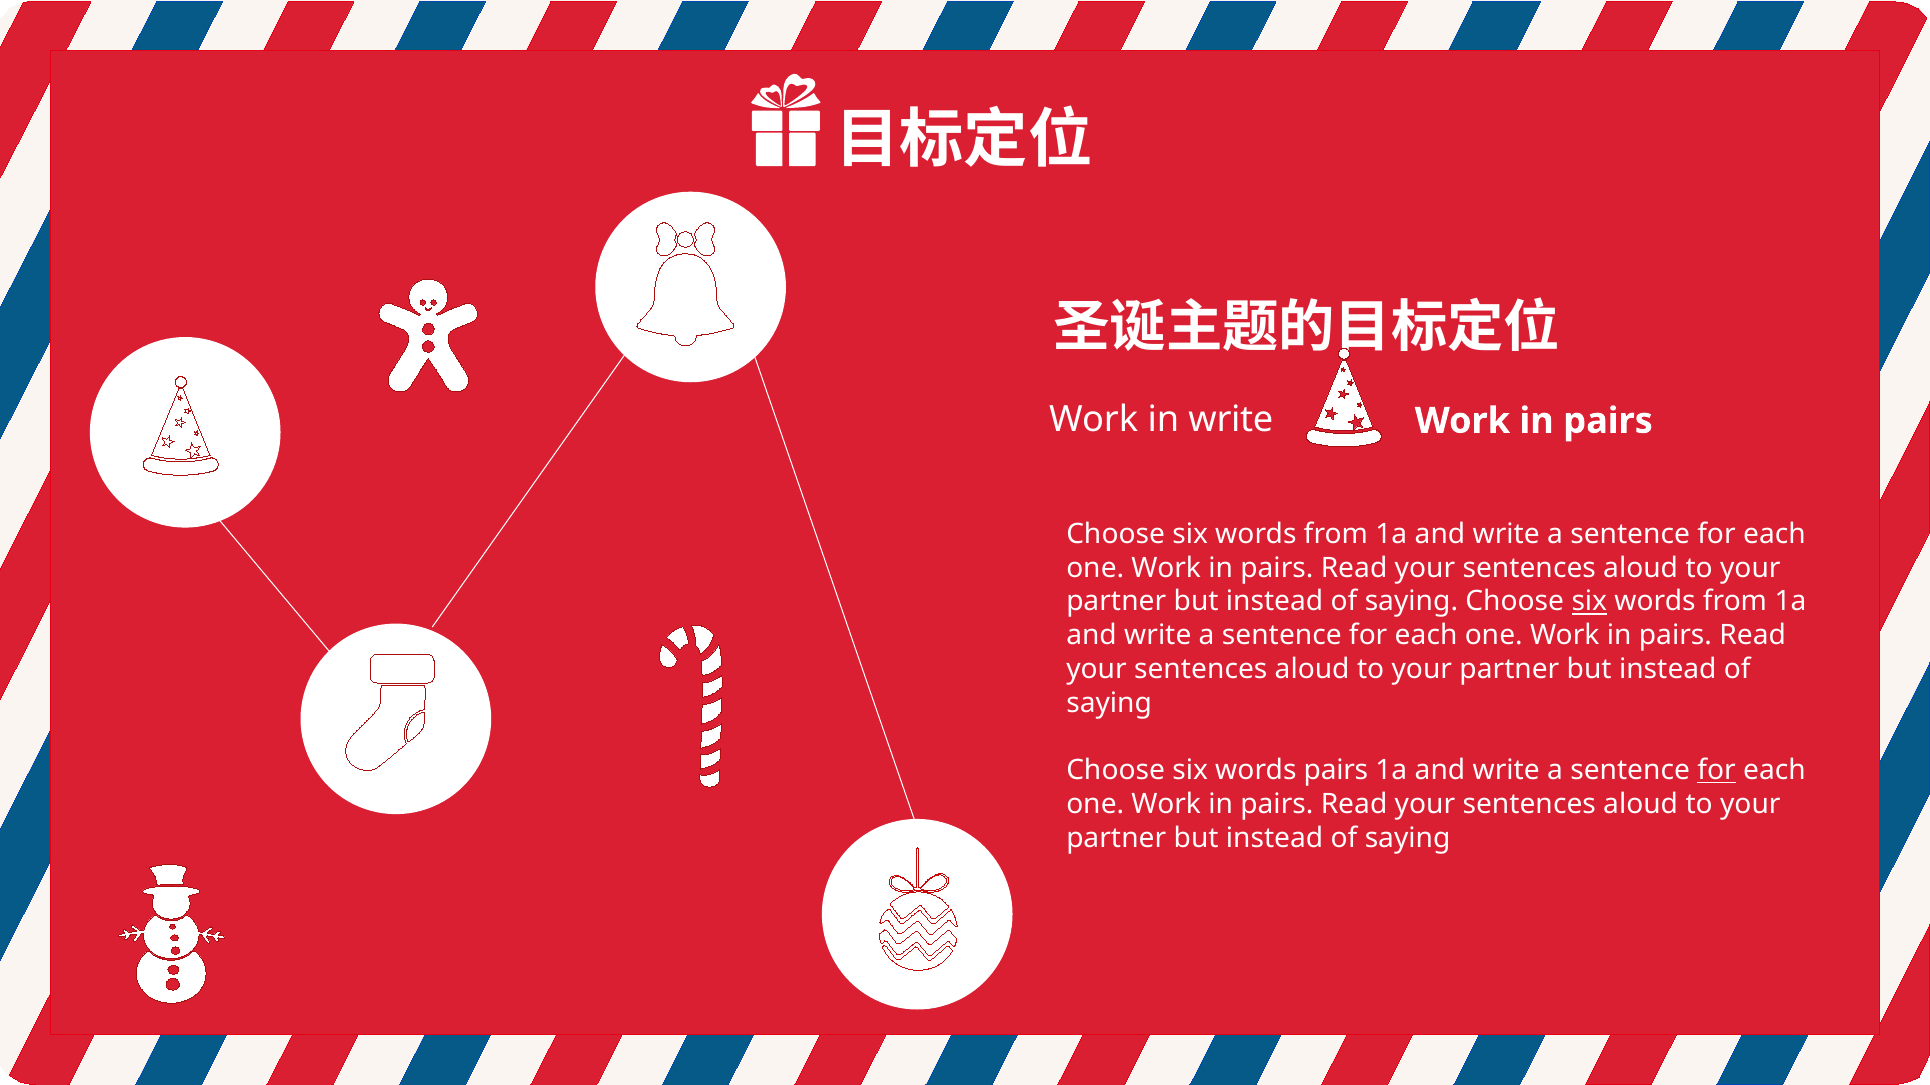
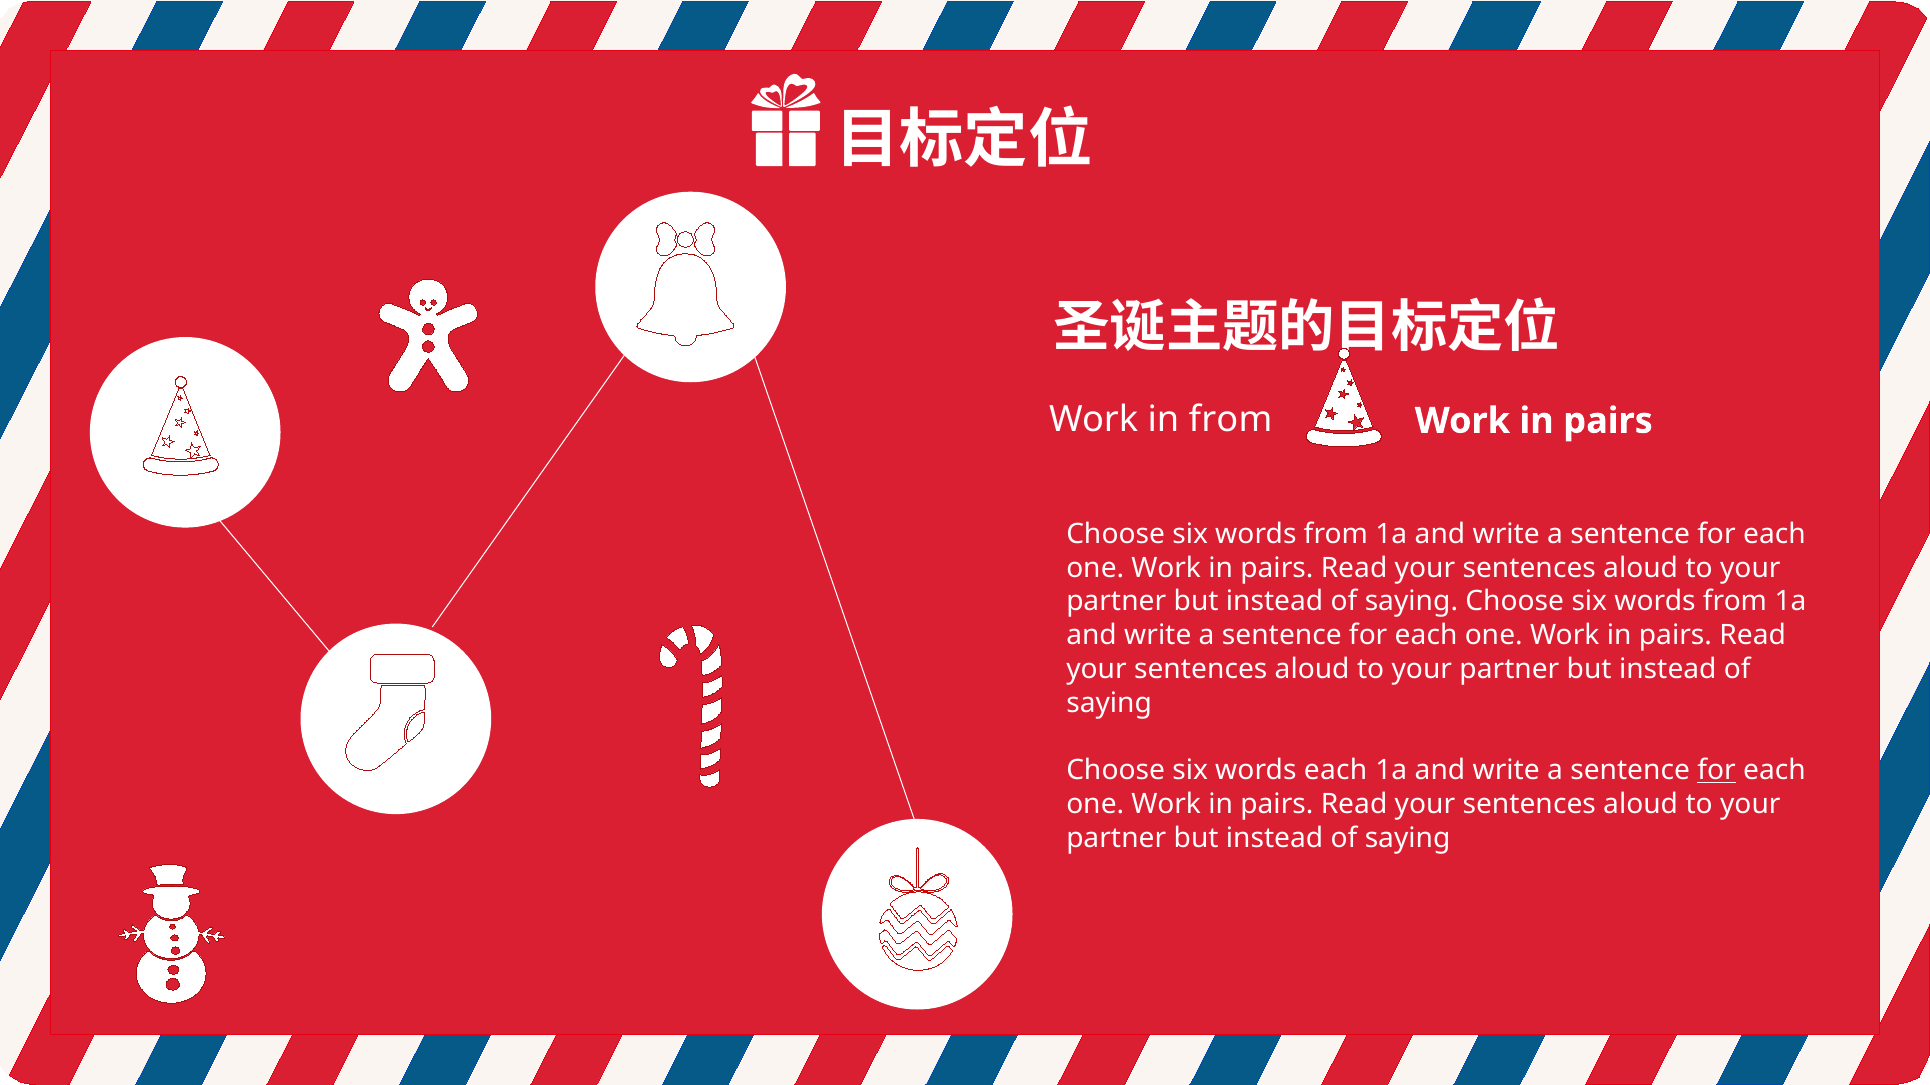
in write: write -> from
six at (1589, 602) underline: present -> none
words pairs: pairs -> each
